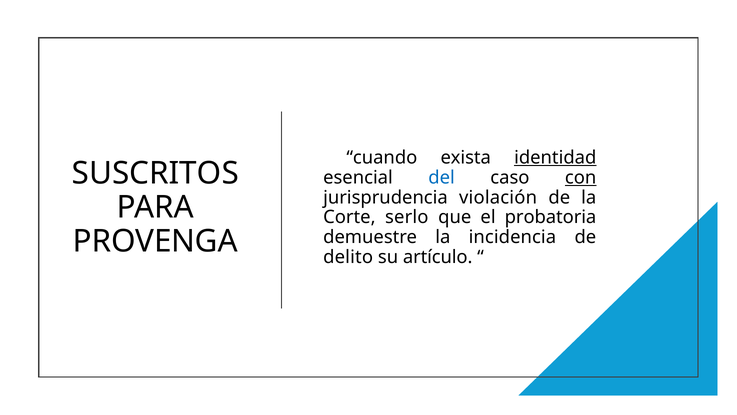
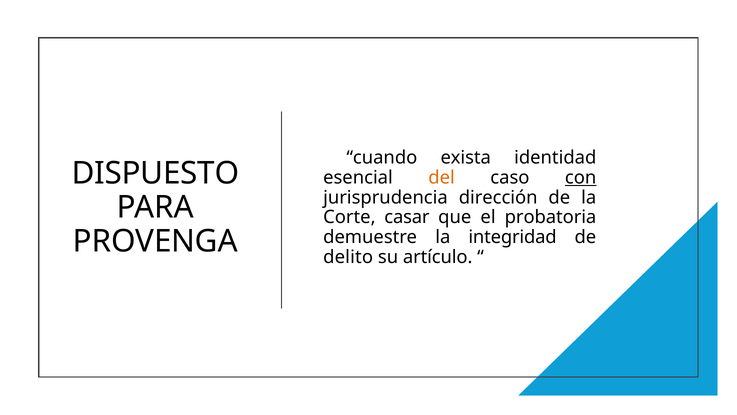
identidad underline: present -> none
SUSCRITOS: SUSCRITOS -> DISPUESTO
del colour: blue -> orange
violación: violación -> dirección
serlo: serlo -> casar
incidencia: incidencia -> integridad
